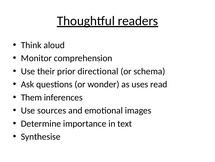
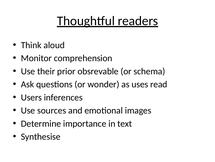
directional: directional -> obsrevable
Them: Them -> Users
